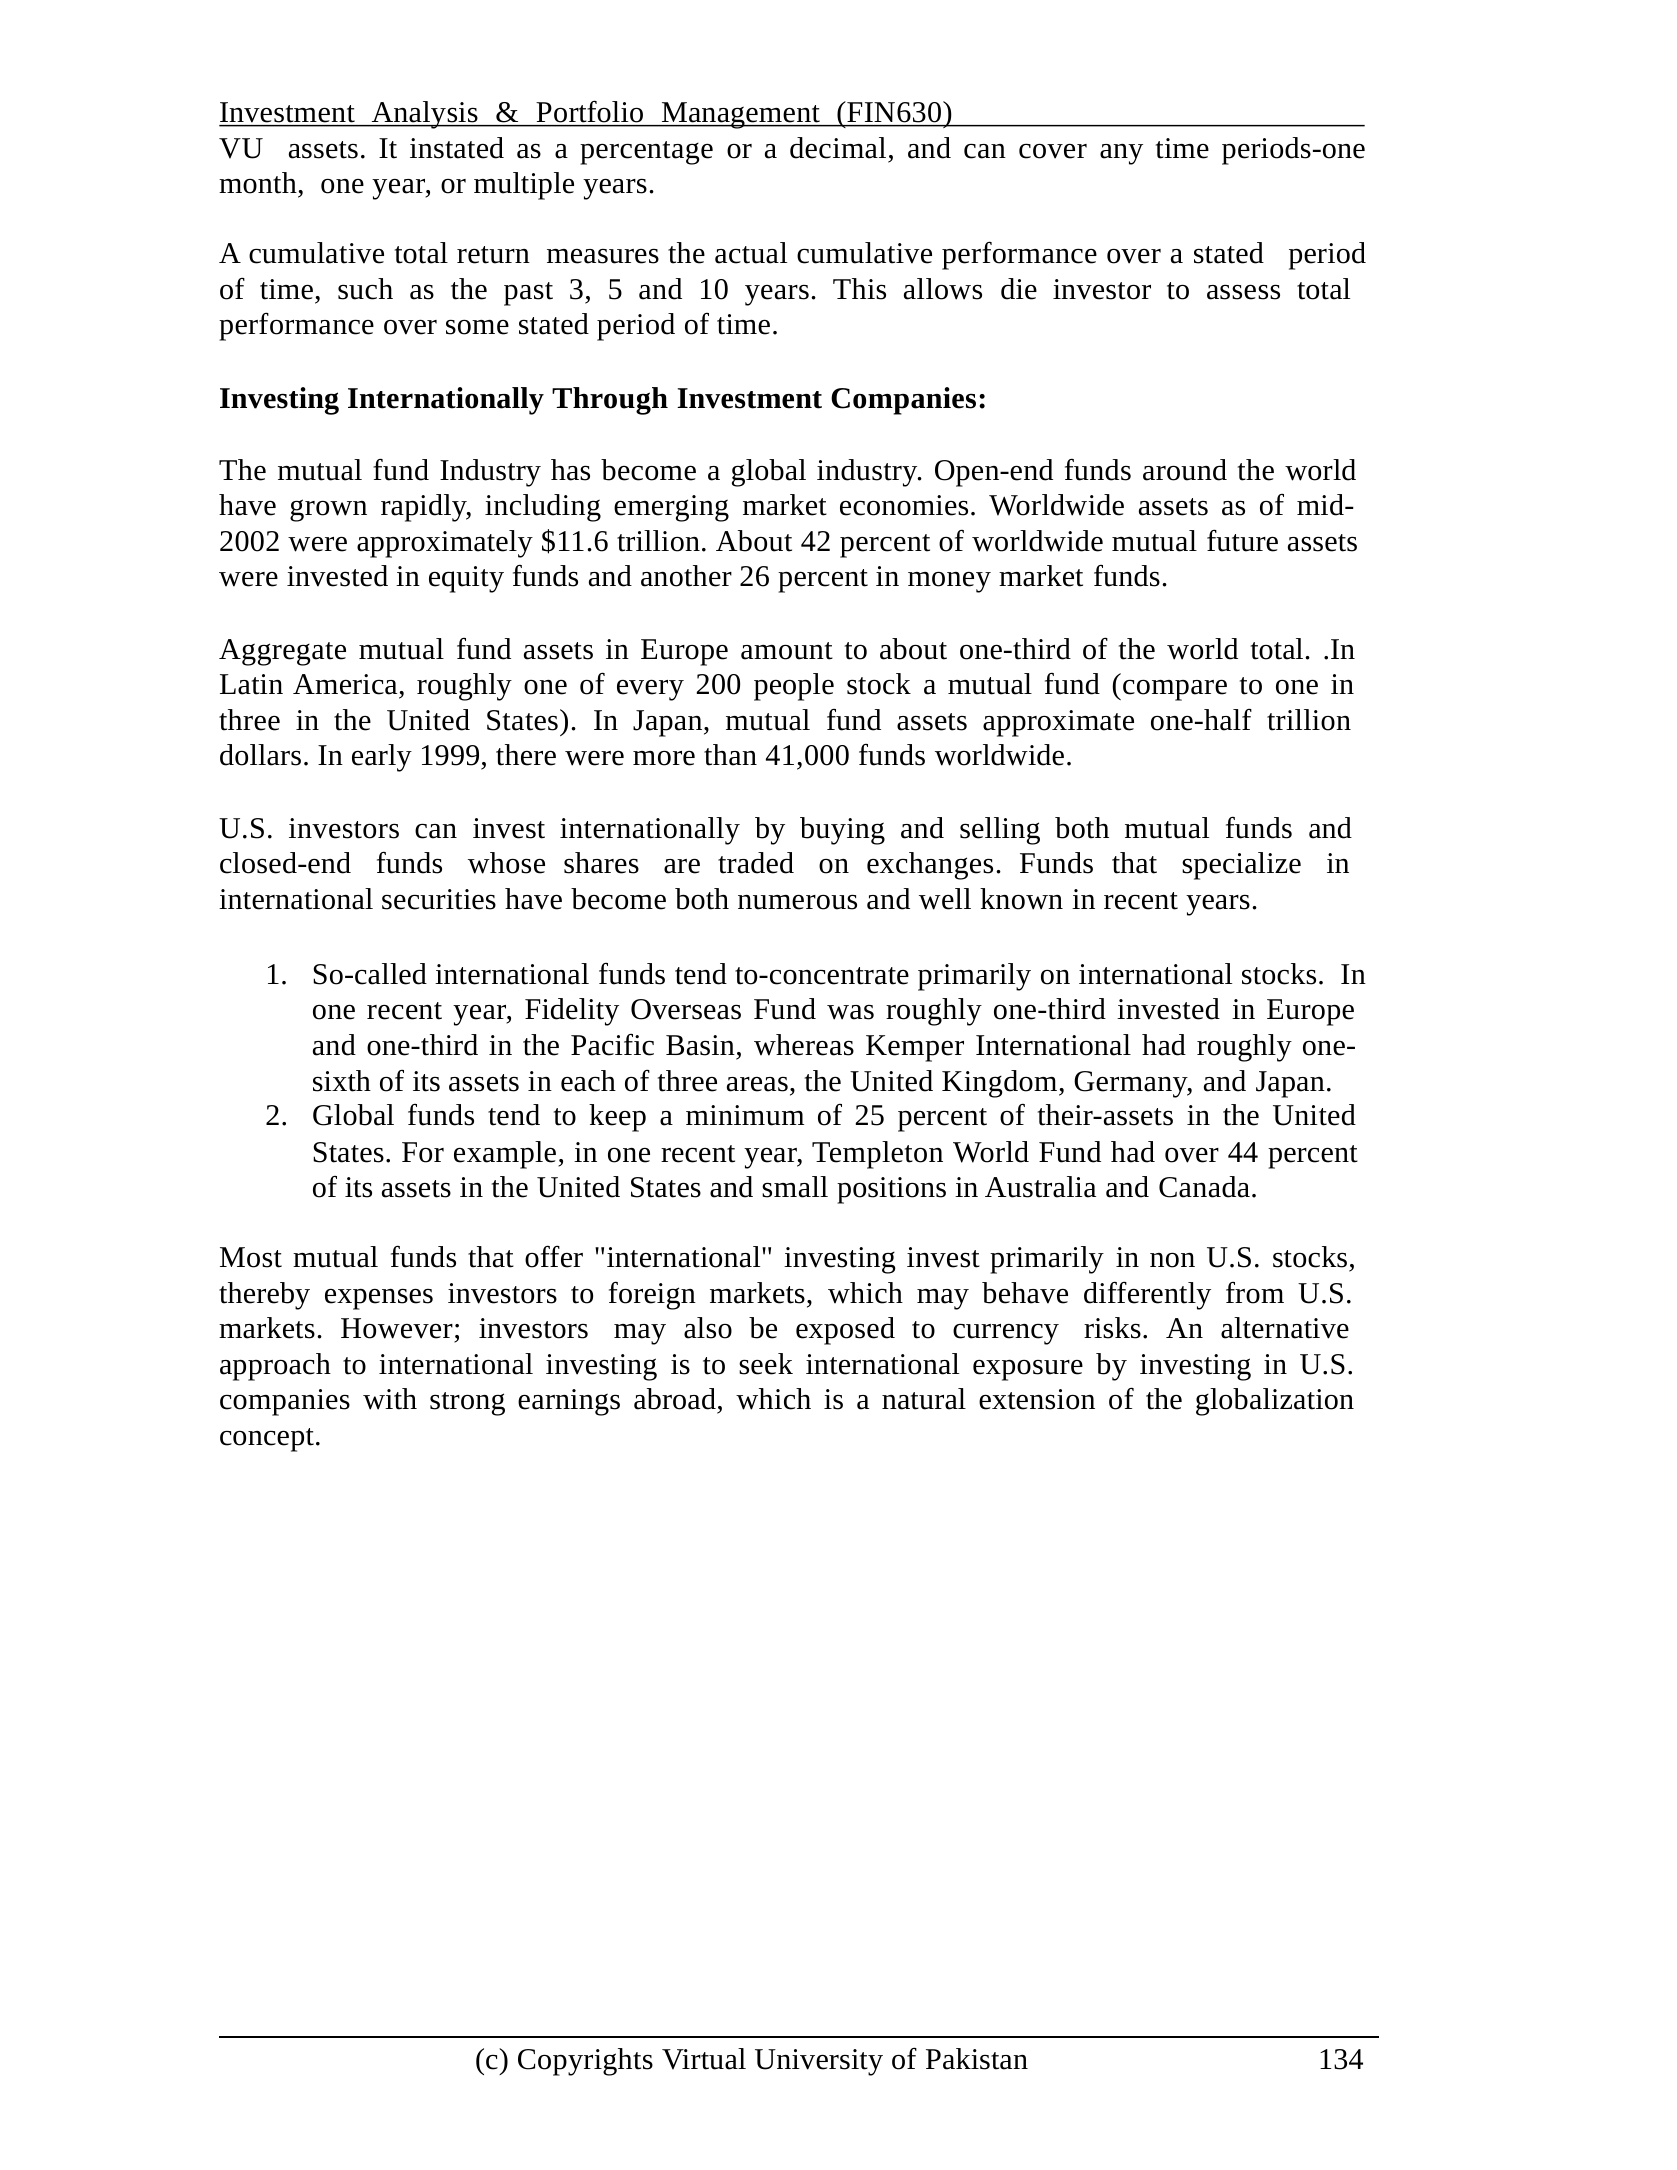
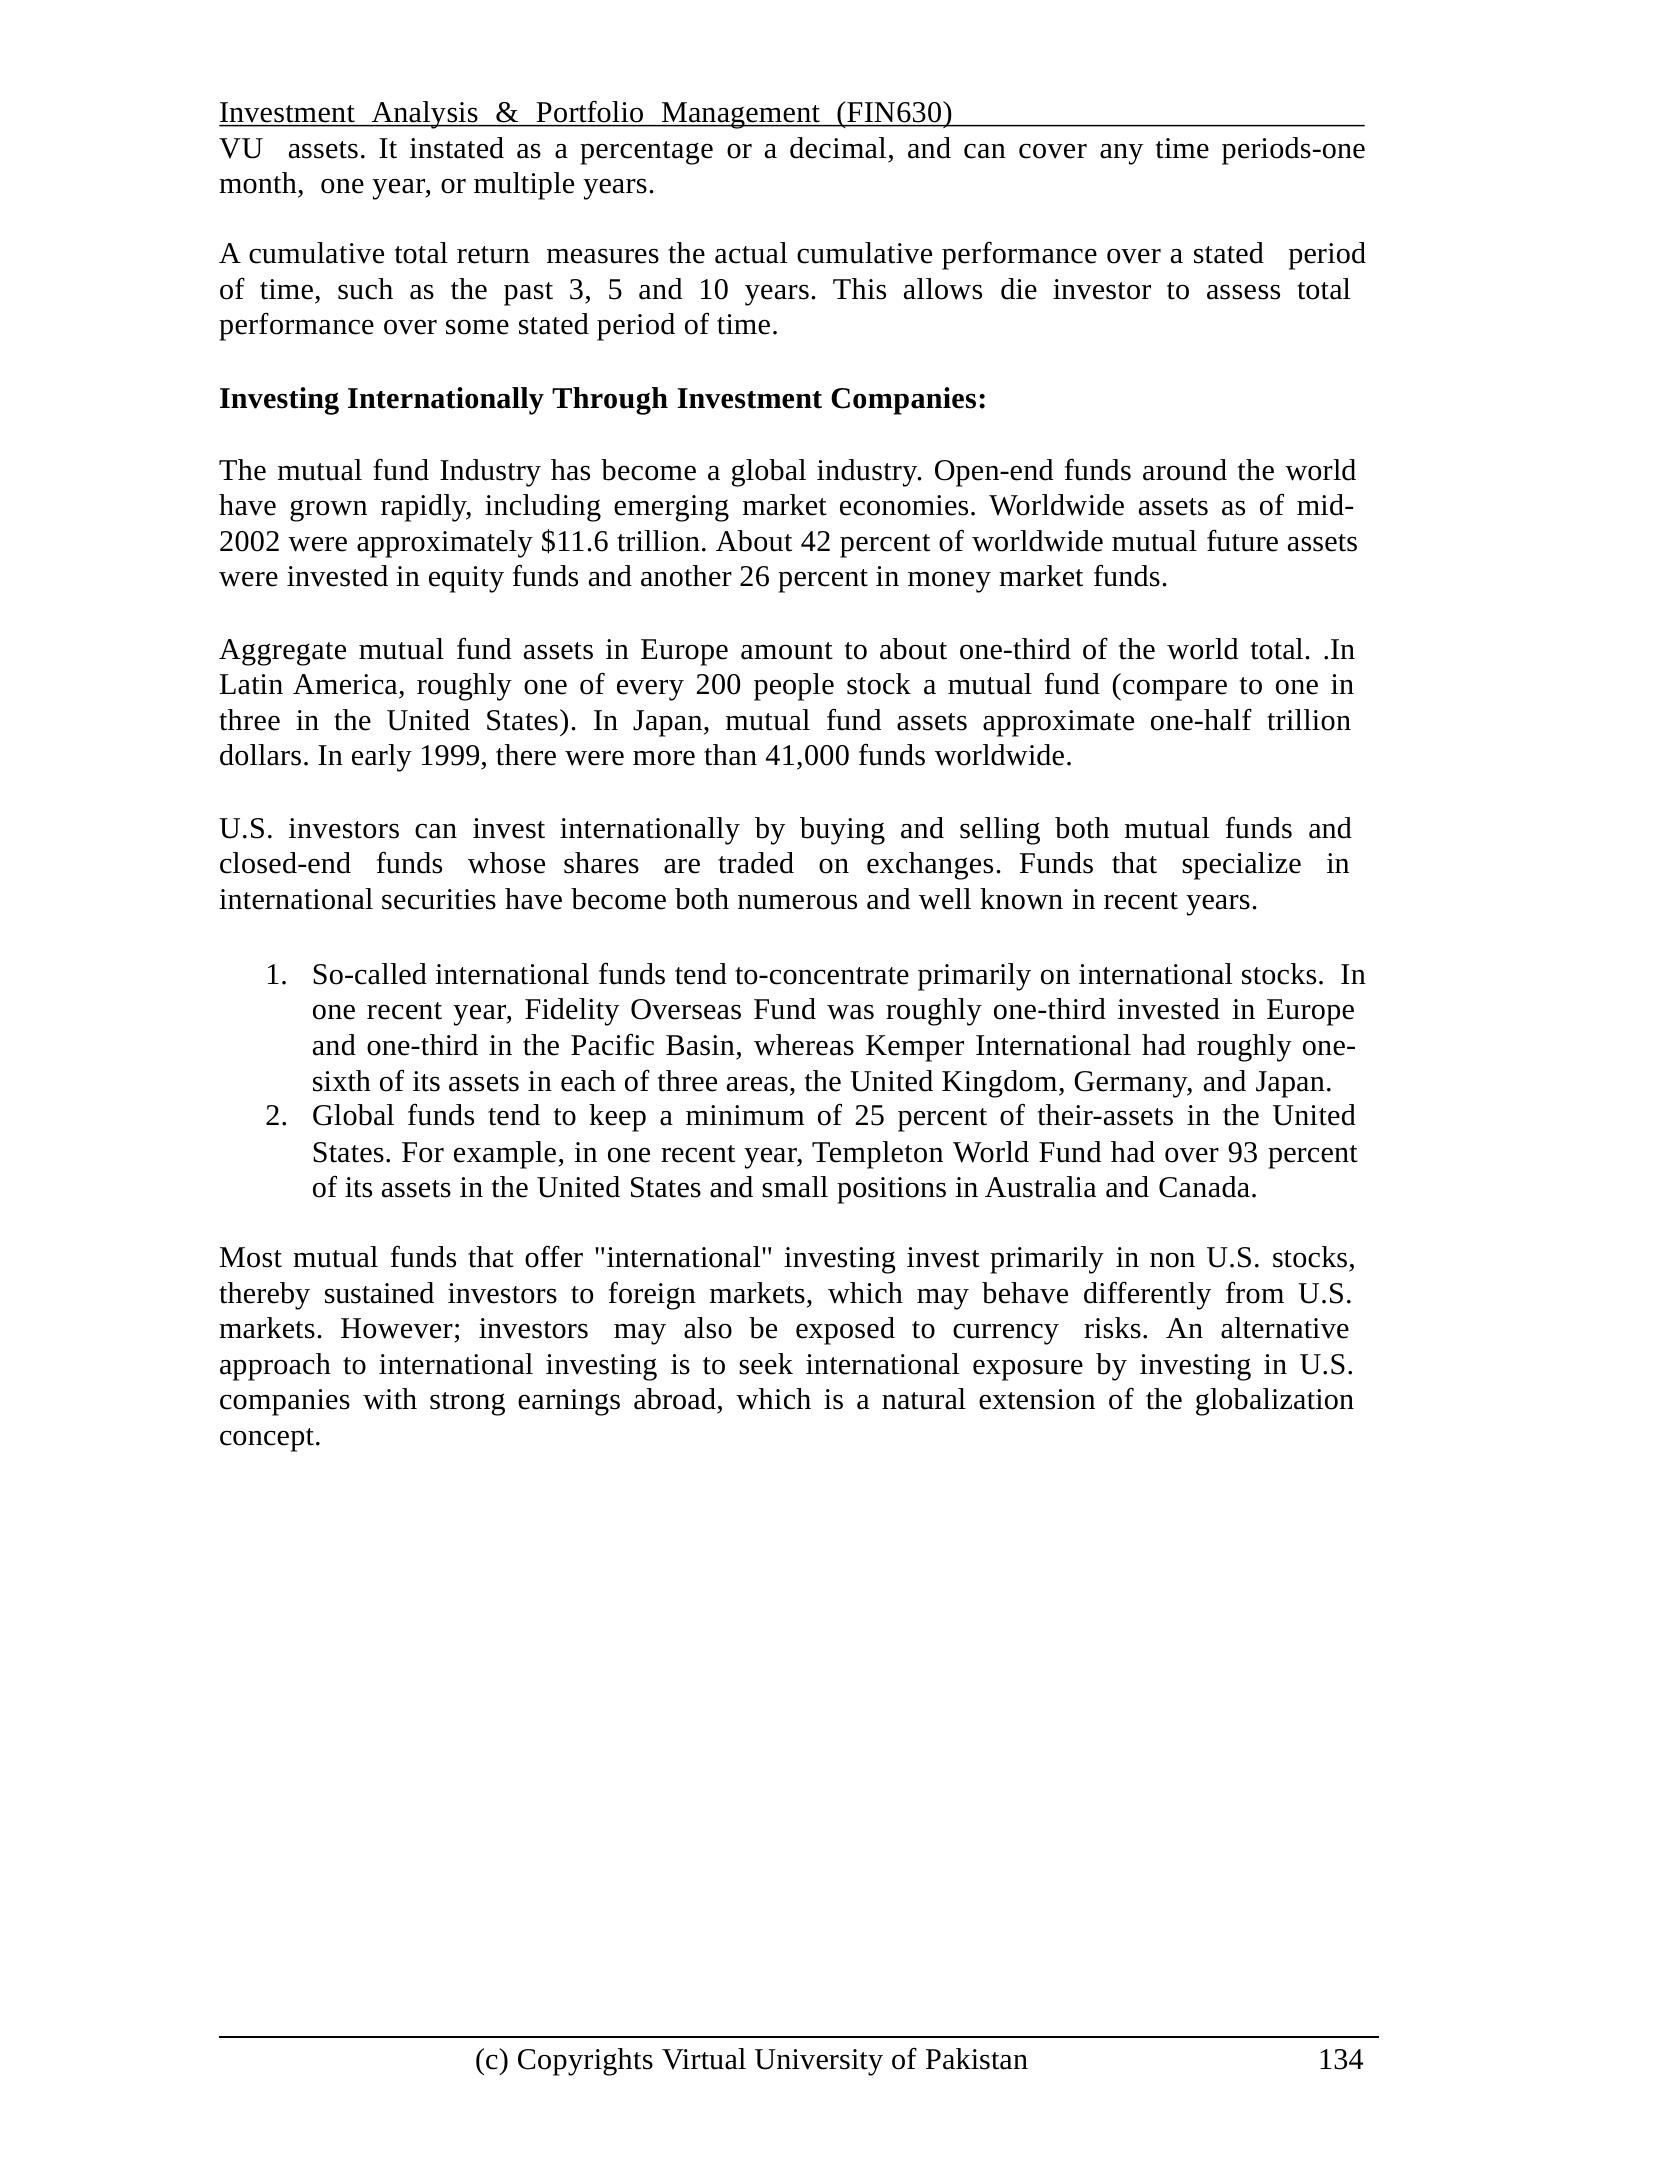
44: 44 -> 93
expenses: expenses -> sustained
